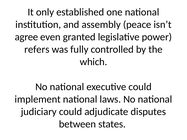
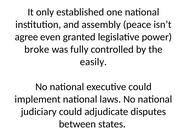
refers: refers -> broke
which: which -> easily
